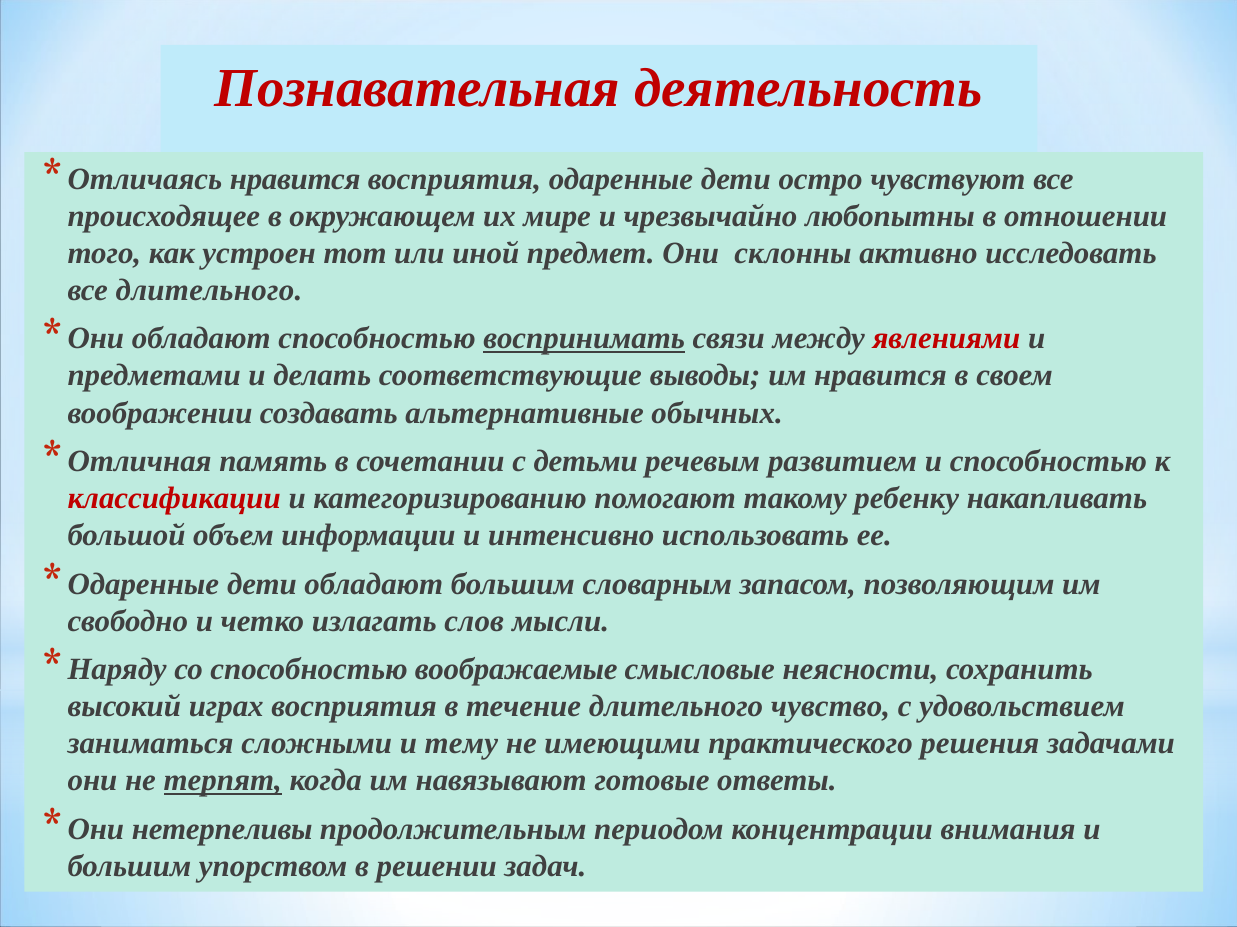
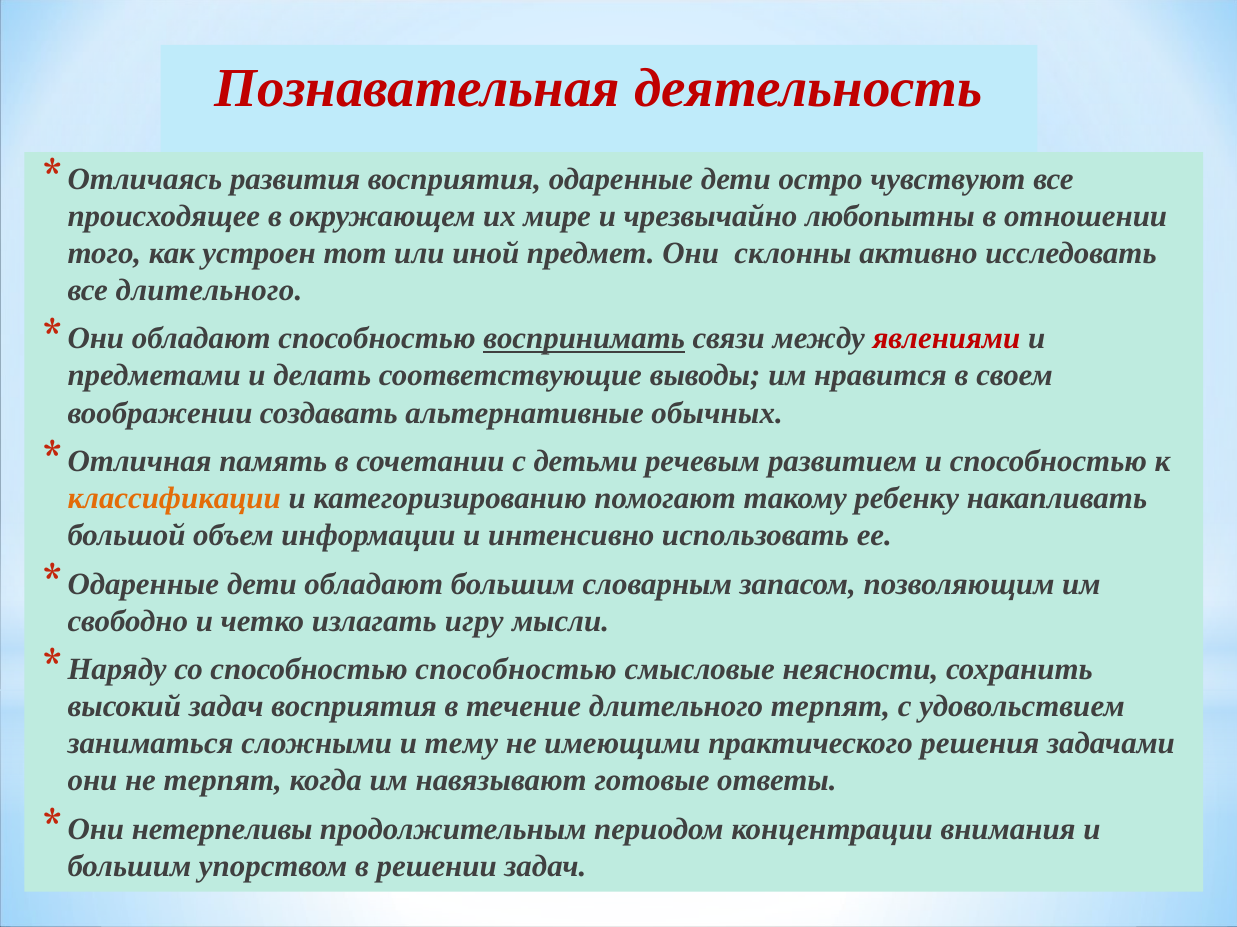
нравится at (295, 179): нравится -> развития
классификации colour: red -> orange
слов: слов -> игру
способностью воображаемые: воображаемые -> способностью
высокий играх: играх -> задач
длительного чувство: чувство -> терпят
терпят at (223, 781) underline: present -> none
